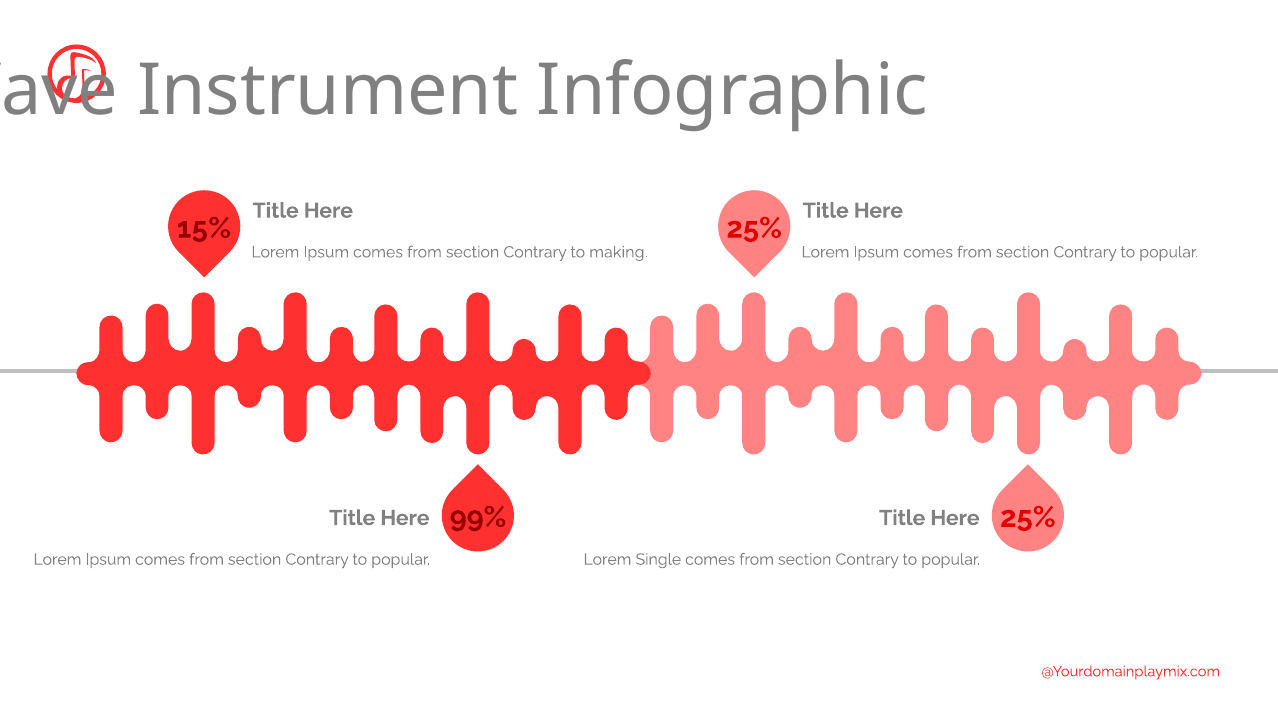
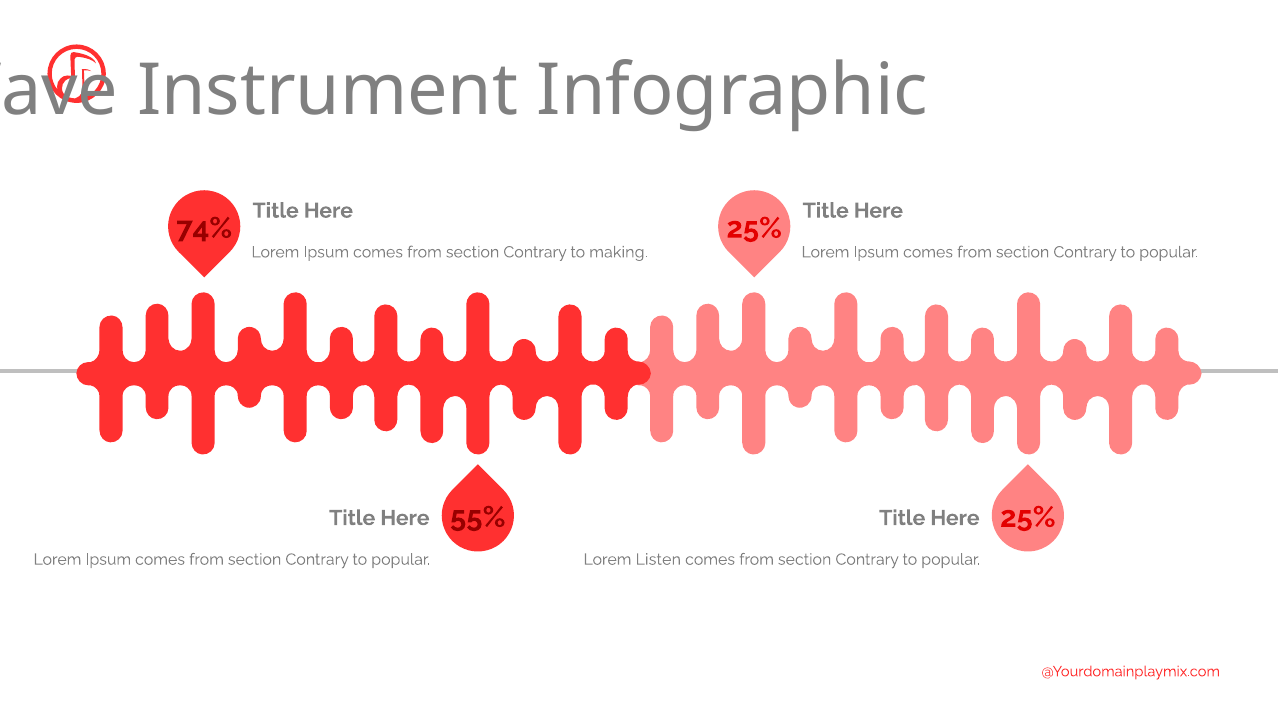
15%: 15% -> 74%
99%: 99% -> 55%
Single: Single -> Listen
